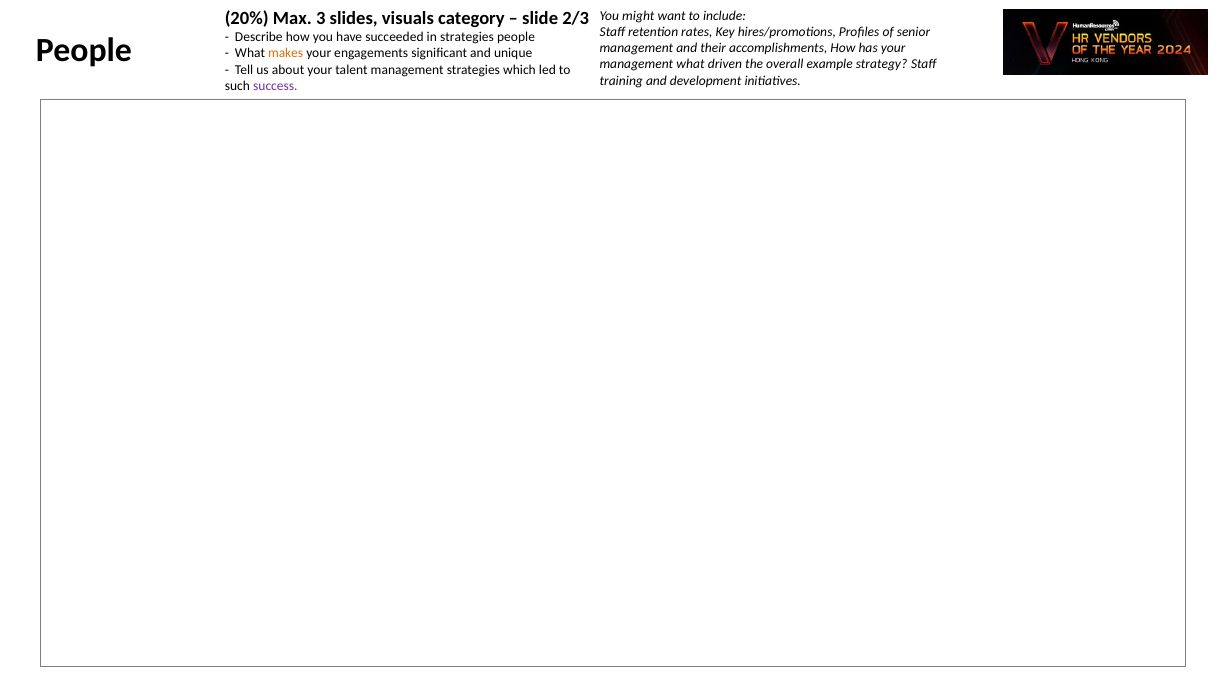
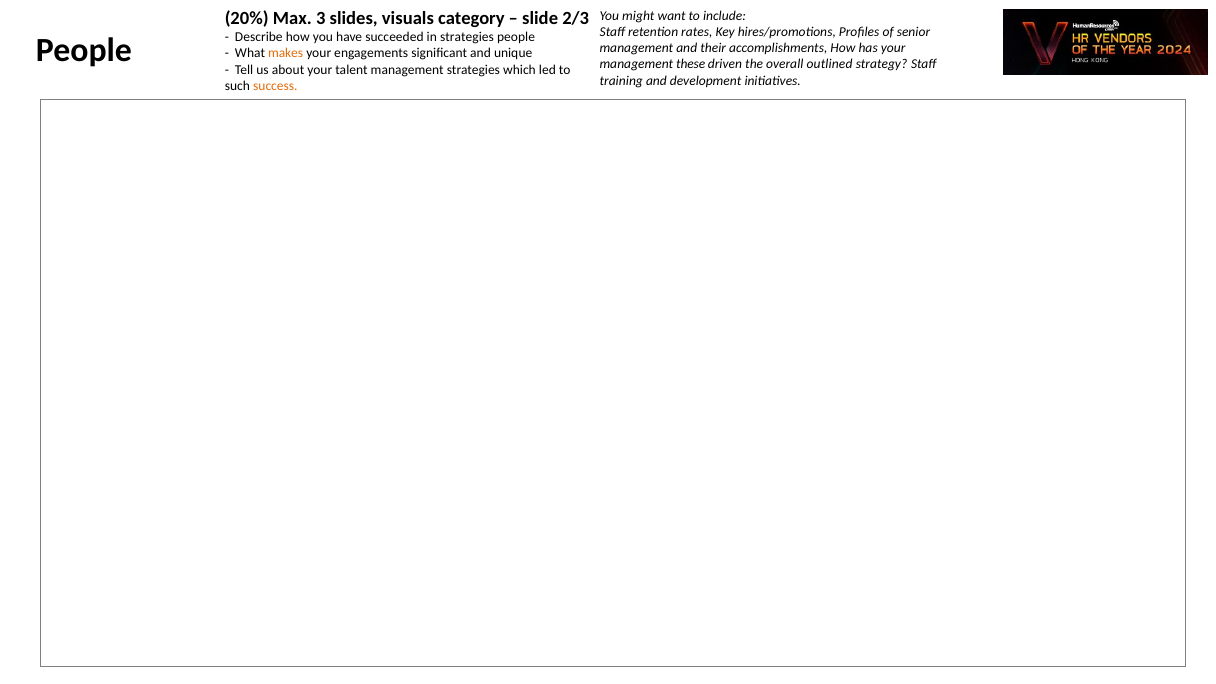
management what: what -> these
example: example -> outlined
success colour: purple -> orange
